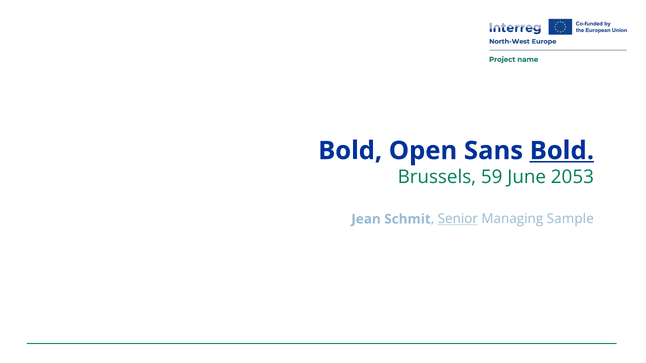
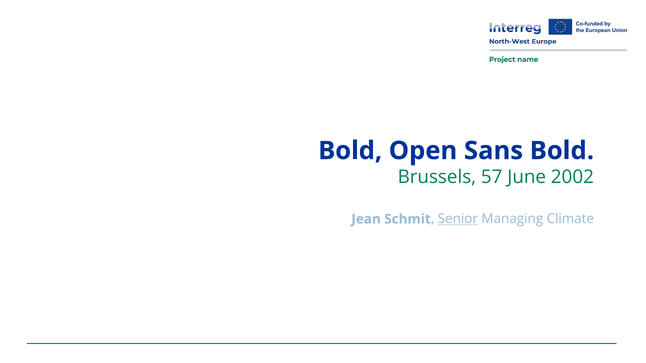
Bold at (562, 151) underline: present -> none
59: 59 -> 57
2053: 2053 -> 2002
Sample: Sample -> Climate
